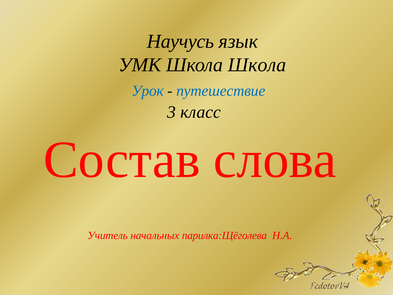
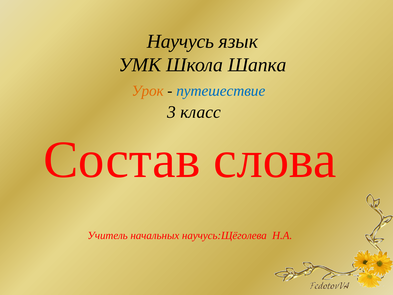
Школа Школа: Школа -> Шапка
Урок colour: blue -> orange
парилка:Щёголева: парилка:Щёголева -> научусь:Щёголева
